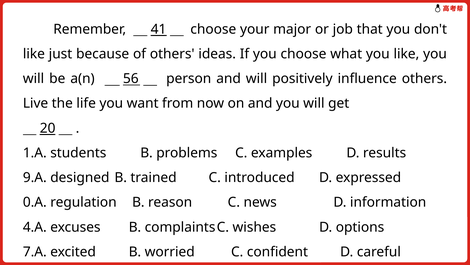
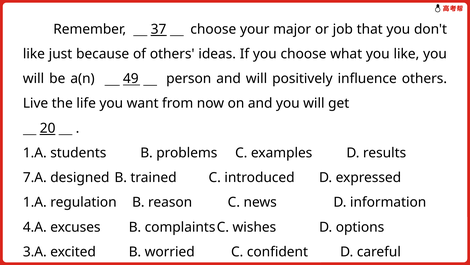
41: 41 -> 37
56: 56 -> 49
9.A: 9.A -> 7.A
0.A at (35, 202): 0.A -> 1.A
7.A: 7.A -> 3.A
